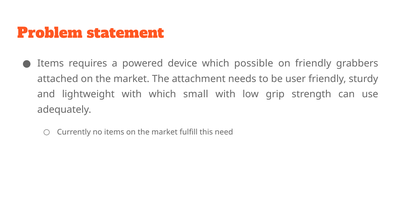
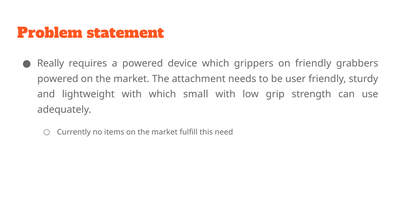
Items at (51, 64): Items -> Really
possible: possible -> grippers
attached at (58, 79): attached -> powered
